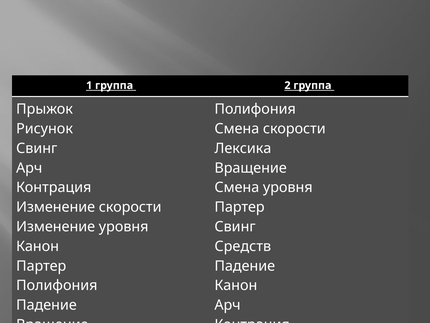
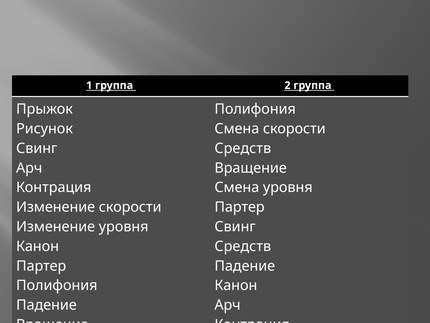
Лексика at (243, 148): Лексика -> Средств
